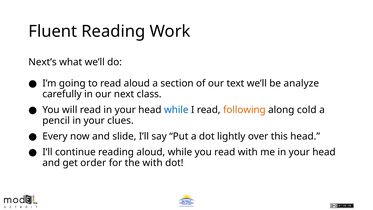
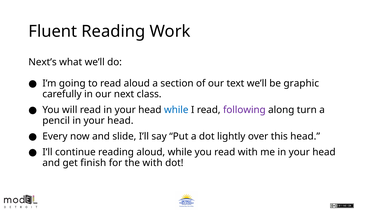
analyze: analyze -> graphic
following colour: orange -> purple
cold: cold -> turn
pencil in your clues: clues -> head
order: order -> finish
